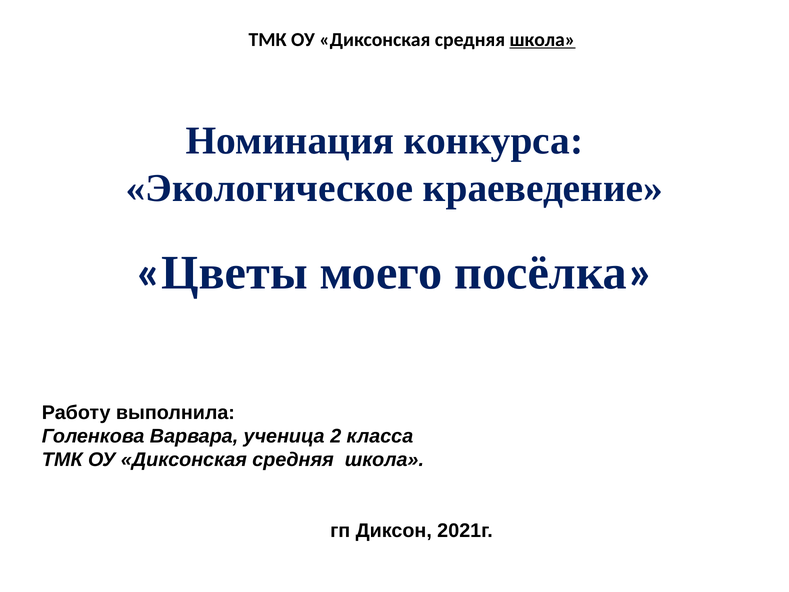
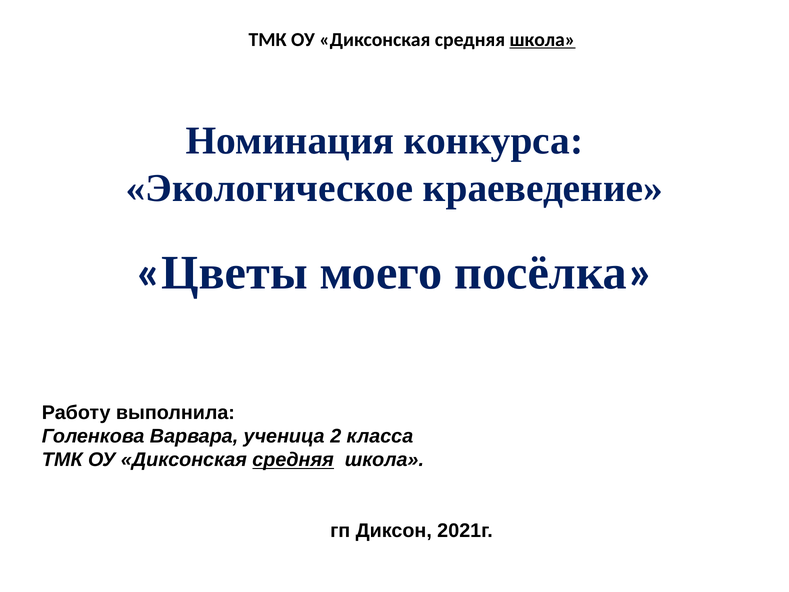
средняя at (293, 460) underline: none -> present
